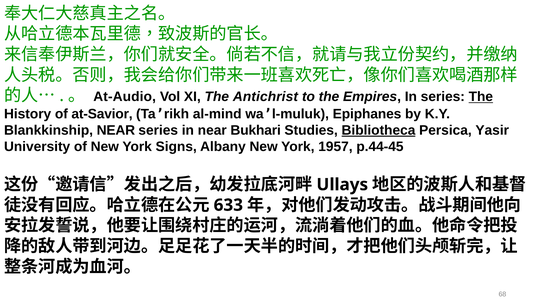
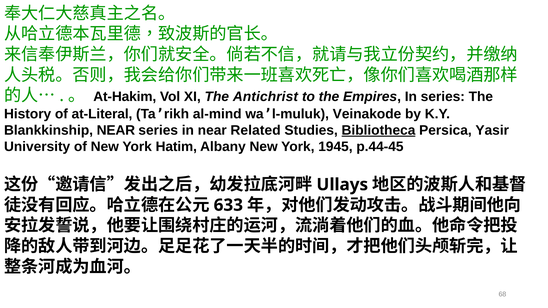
At-Audio: At-Audio -> At-Hakim
The at (481, 97) underline: present -> none
at-Savior: at-Savior -> at-Literal
Epiphanes: Epiphanes -> Veinakode
Bukhari: Bukhari -> Related
Signs: Signs -> Hatim
1957: 1957 -> 1945
